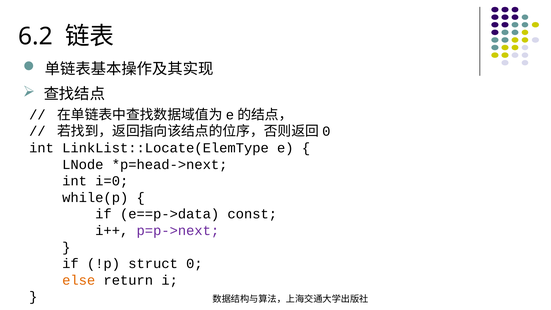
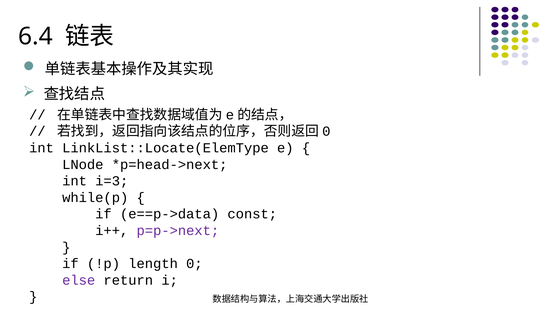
6.2: 6.2 -> 6.4
i=0: i=0 -> i=3
struct: struct -> length
else colour: orange -> purple
